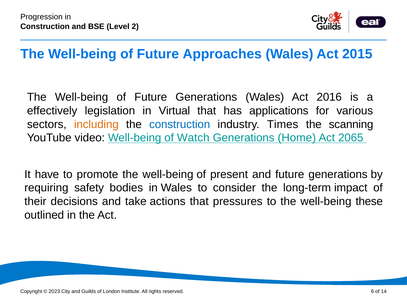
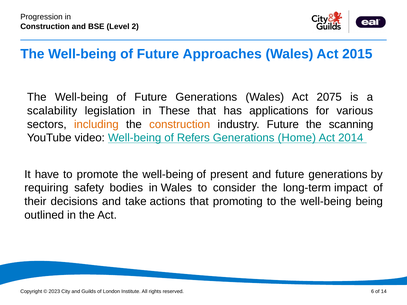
2016: 2016 -> 2075
effectively: effectively -> scalability
Virtual: Virtual -> These
construction at (180, 124) colour: blue -> orange
industry Times: Times -> Future
Watch: Watch -> Refers
2065: 2065 -> 2014
pressures: pressures -> promoting
these: these -> being
